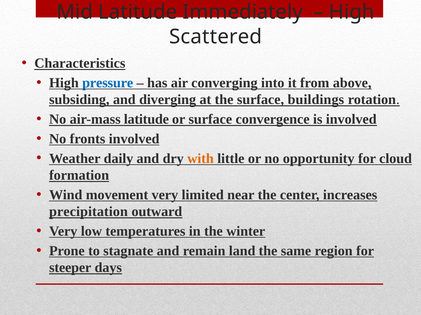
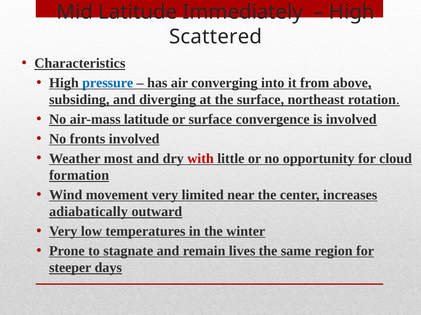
buildings: buildings -> northeast
daily: daily -> most
with colour: orange -> red
precipitation: precipitation -> adiabatically
land: land -> lives
